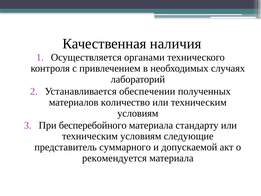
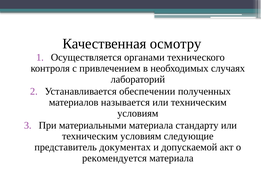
наличия: наличия -> осмотру
количество: количество -> называется
бесперебойного: бесперебойного -> материальными
суммарного: суммарного -> документах
